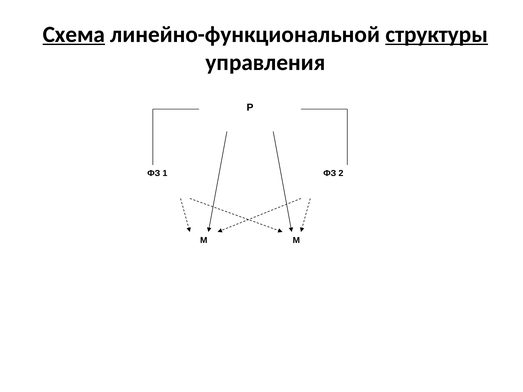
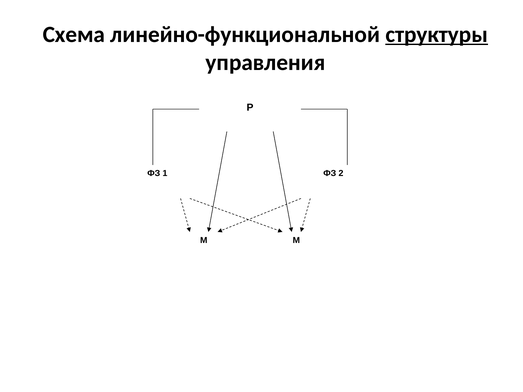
Схема underline: present -> none
